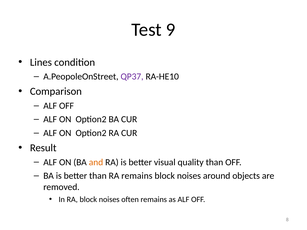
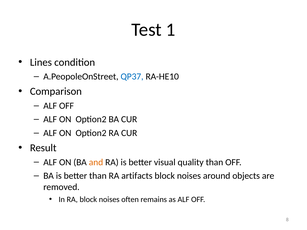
9: 9 -> 1
QP37 colour: purple -> blue
RA remains: remains -> artifacts
